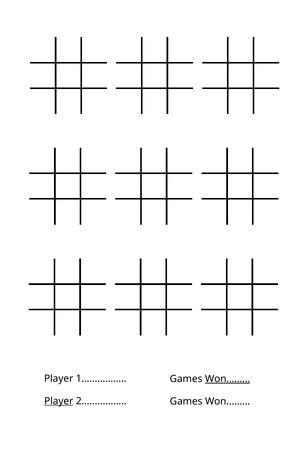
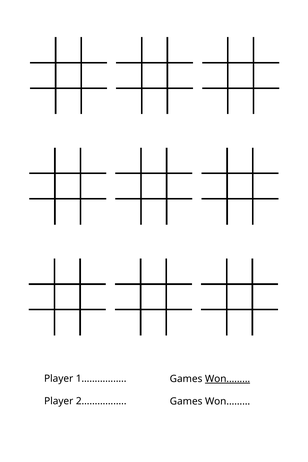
Player at (59, 401) underline: present -> none
